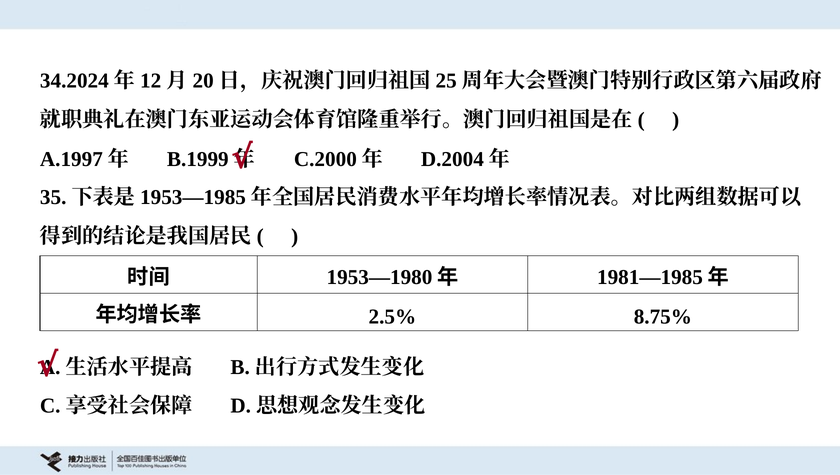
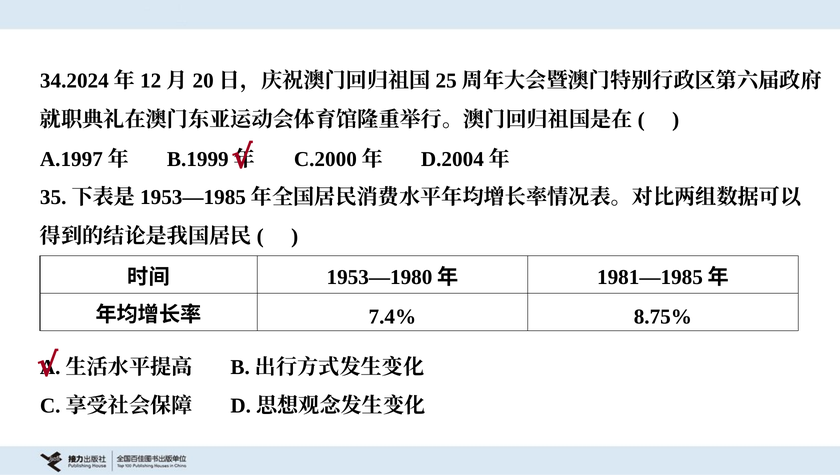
2.5%: 2.5% -> 7.4%
